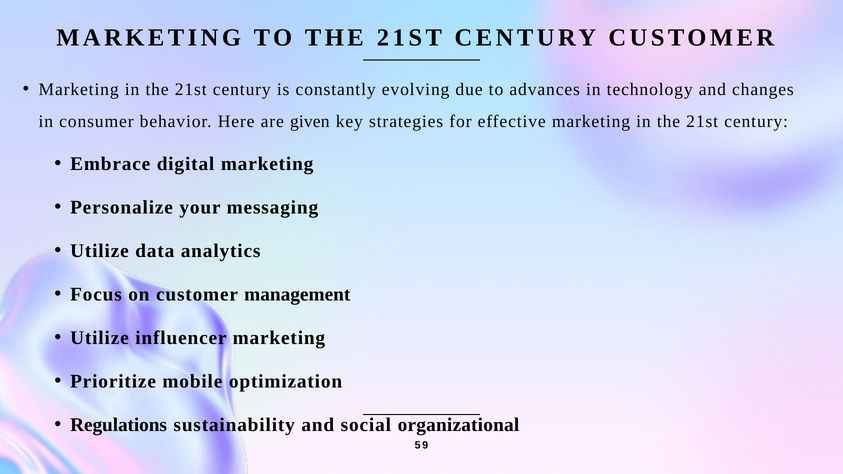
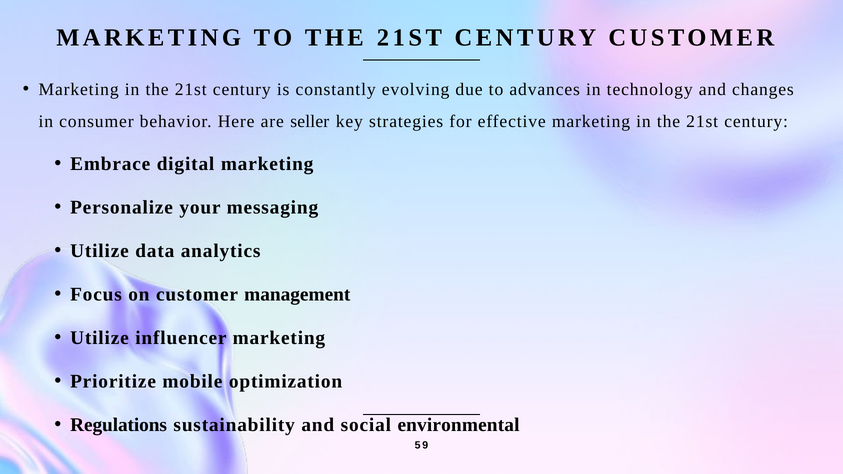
given: given -> seller
organizational: organizational -> environmental
